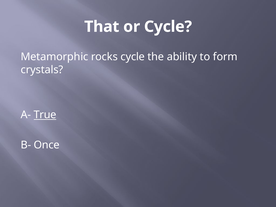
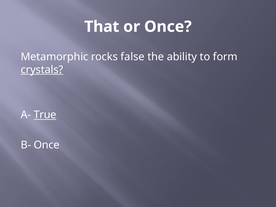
or Cycle: Cycle -> Once
rocks cycle: cycle -> false
crystals underline: none -> present
